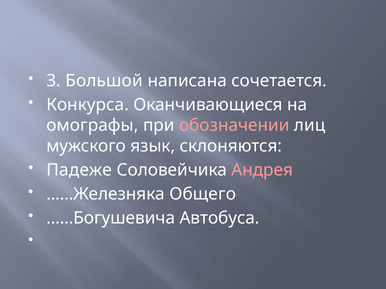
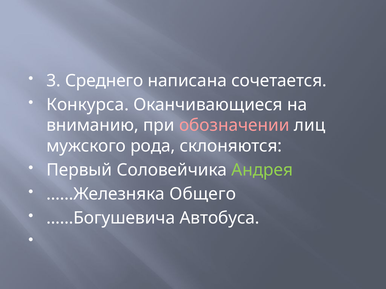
Большой: Большой -> Среднего
омографы: омографы -> вниманию
язык: язык -> рода
Падеже: Падеже -> Первый
Андрея colour: pink -> light green
